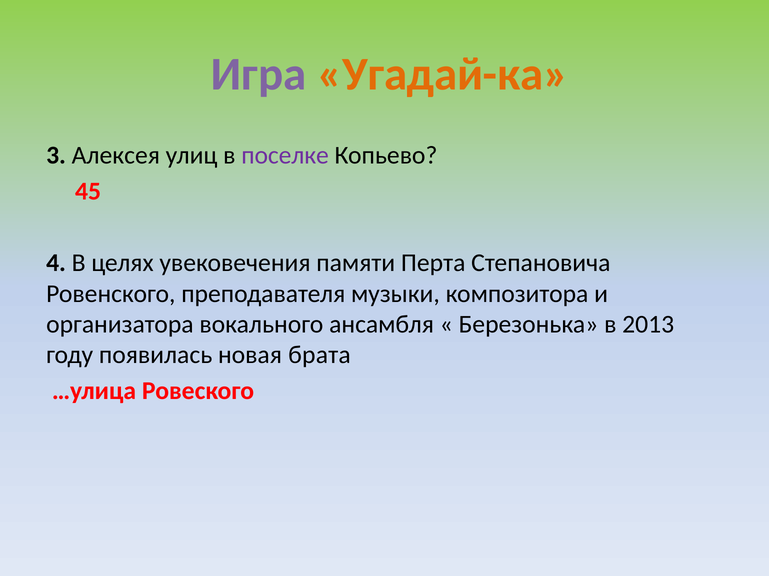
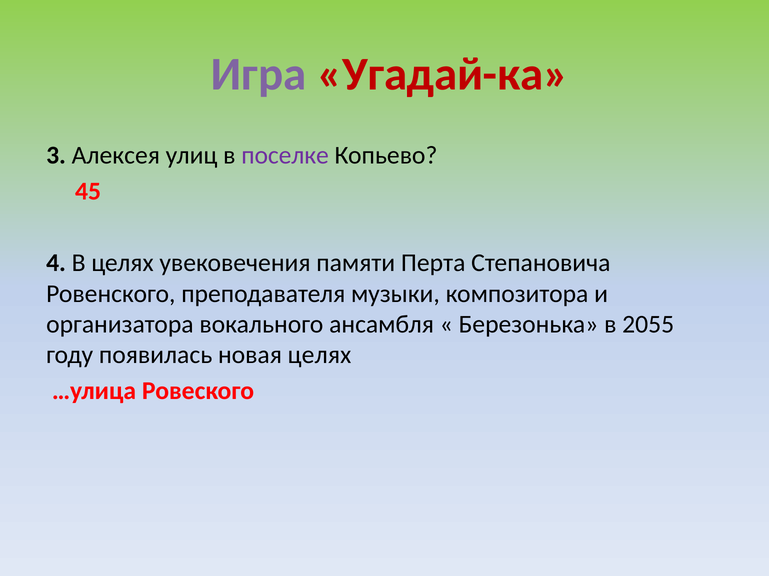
Угадай-ка colour: orange -> red
2013: 2013 -> 2055
новая брата: брата -> целях
